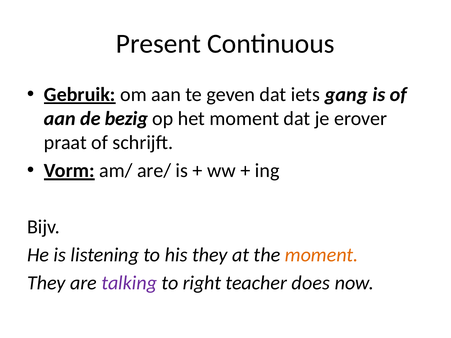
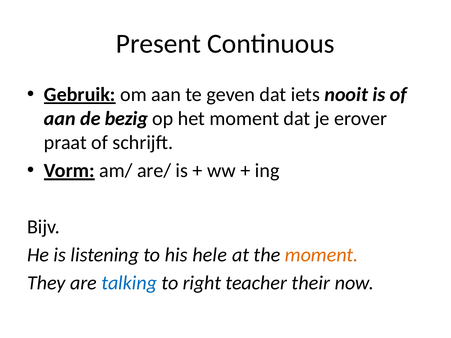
gang: gang -> nooit
his they: they -> hele
talking colour: purple -> blue
does: does -> their
